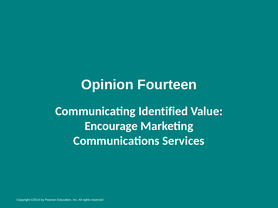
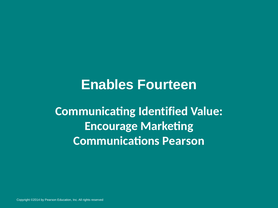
Opinion: Opinion -> Enables
Communications Services: Services -> Pearson
